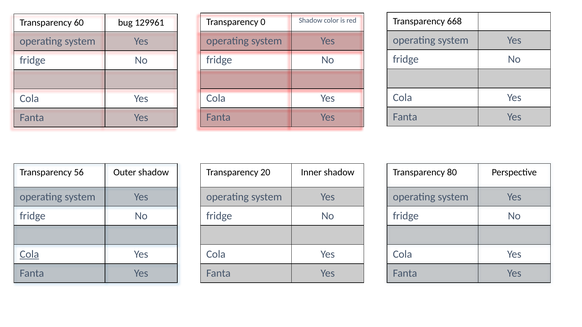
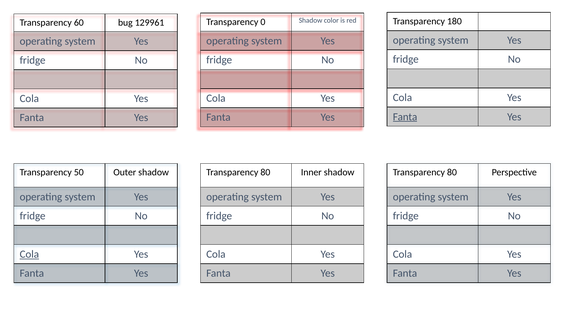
668: 668 -> 180
Fanta at (405, 117) underline: none -> present
56: 56 -> 50
20 at (265, 173): 20 -> 80
